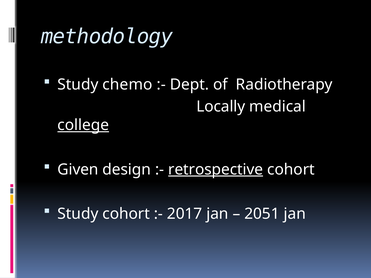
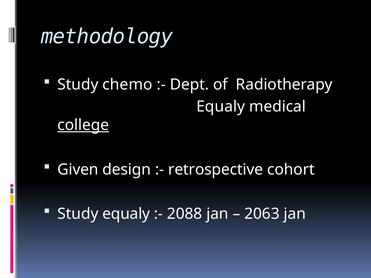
Locally at (221, 107): Locally -> Equaly
retrospective underline: present -> none
Study cohort: cohort -> equaly
2017: 2017 -> 2088
2051: 2051 -> 2063
